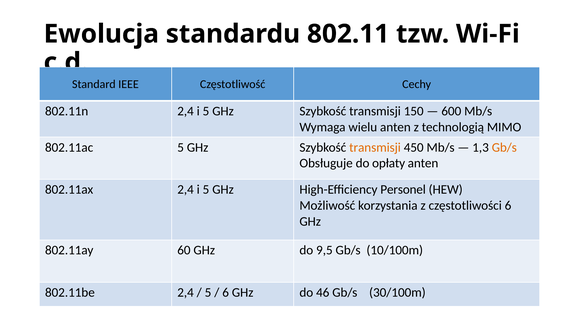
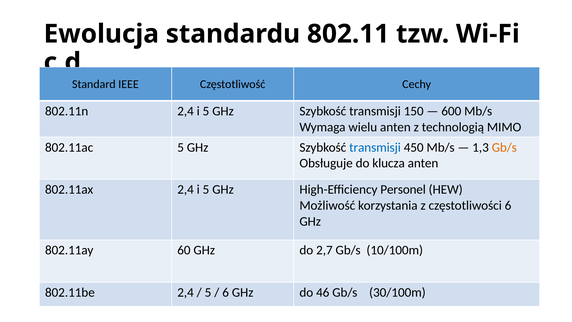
transmisji at (375, 147) colour: orange -> blue
opłaty: opłaty -> klucza
9,5: 9,5 -> 2,7
